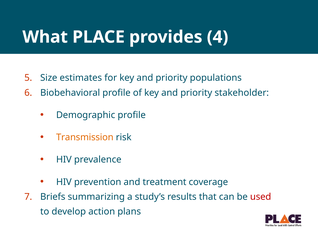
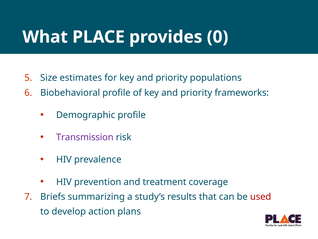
4: 4 -> 0
stakeholder: stakeholder -> frameworks
Transmission colour: orange -> purple
